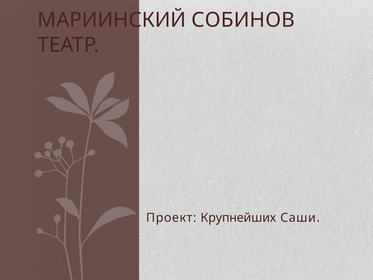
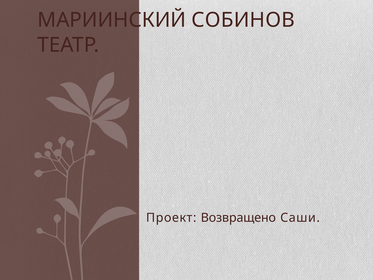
Крупнейших: Крупнейших -> Возвращено
